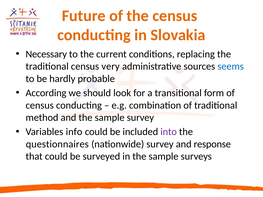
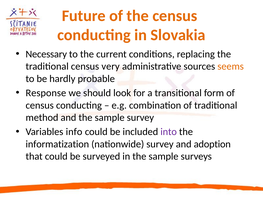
seems colour: blue -> orange
According: According -> Response
questionnaires: questionnaires -> informatization
response: response -> adoption
